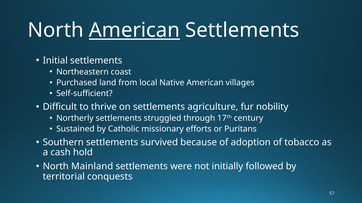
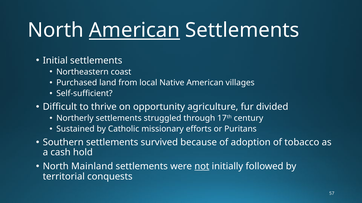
on settlements: settlements -> opportunity
nobility: nobility -> divided
not underline: none -> present
